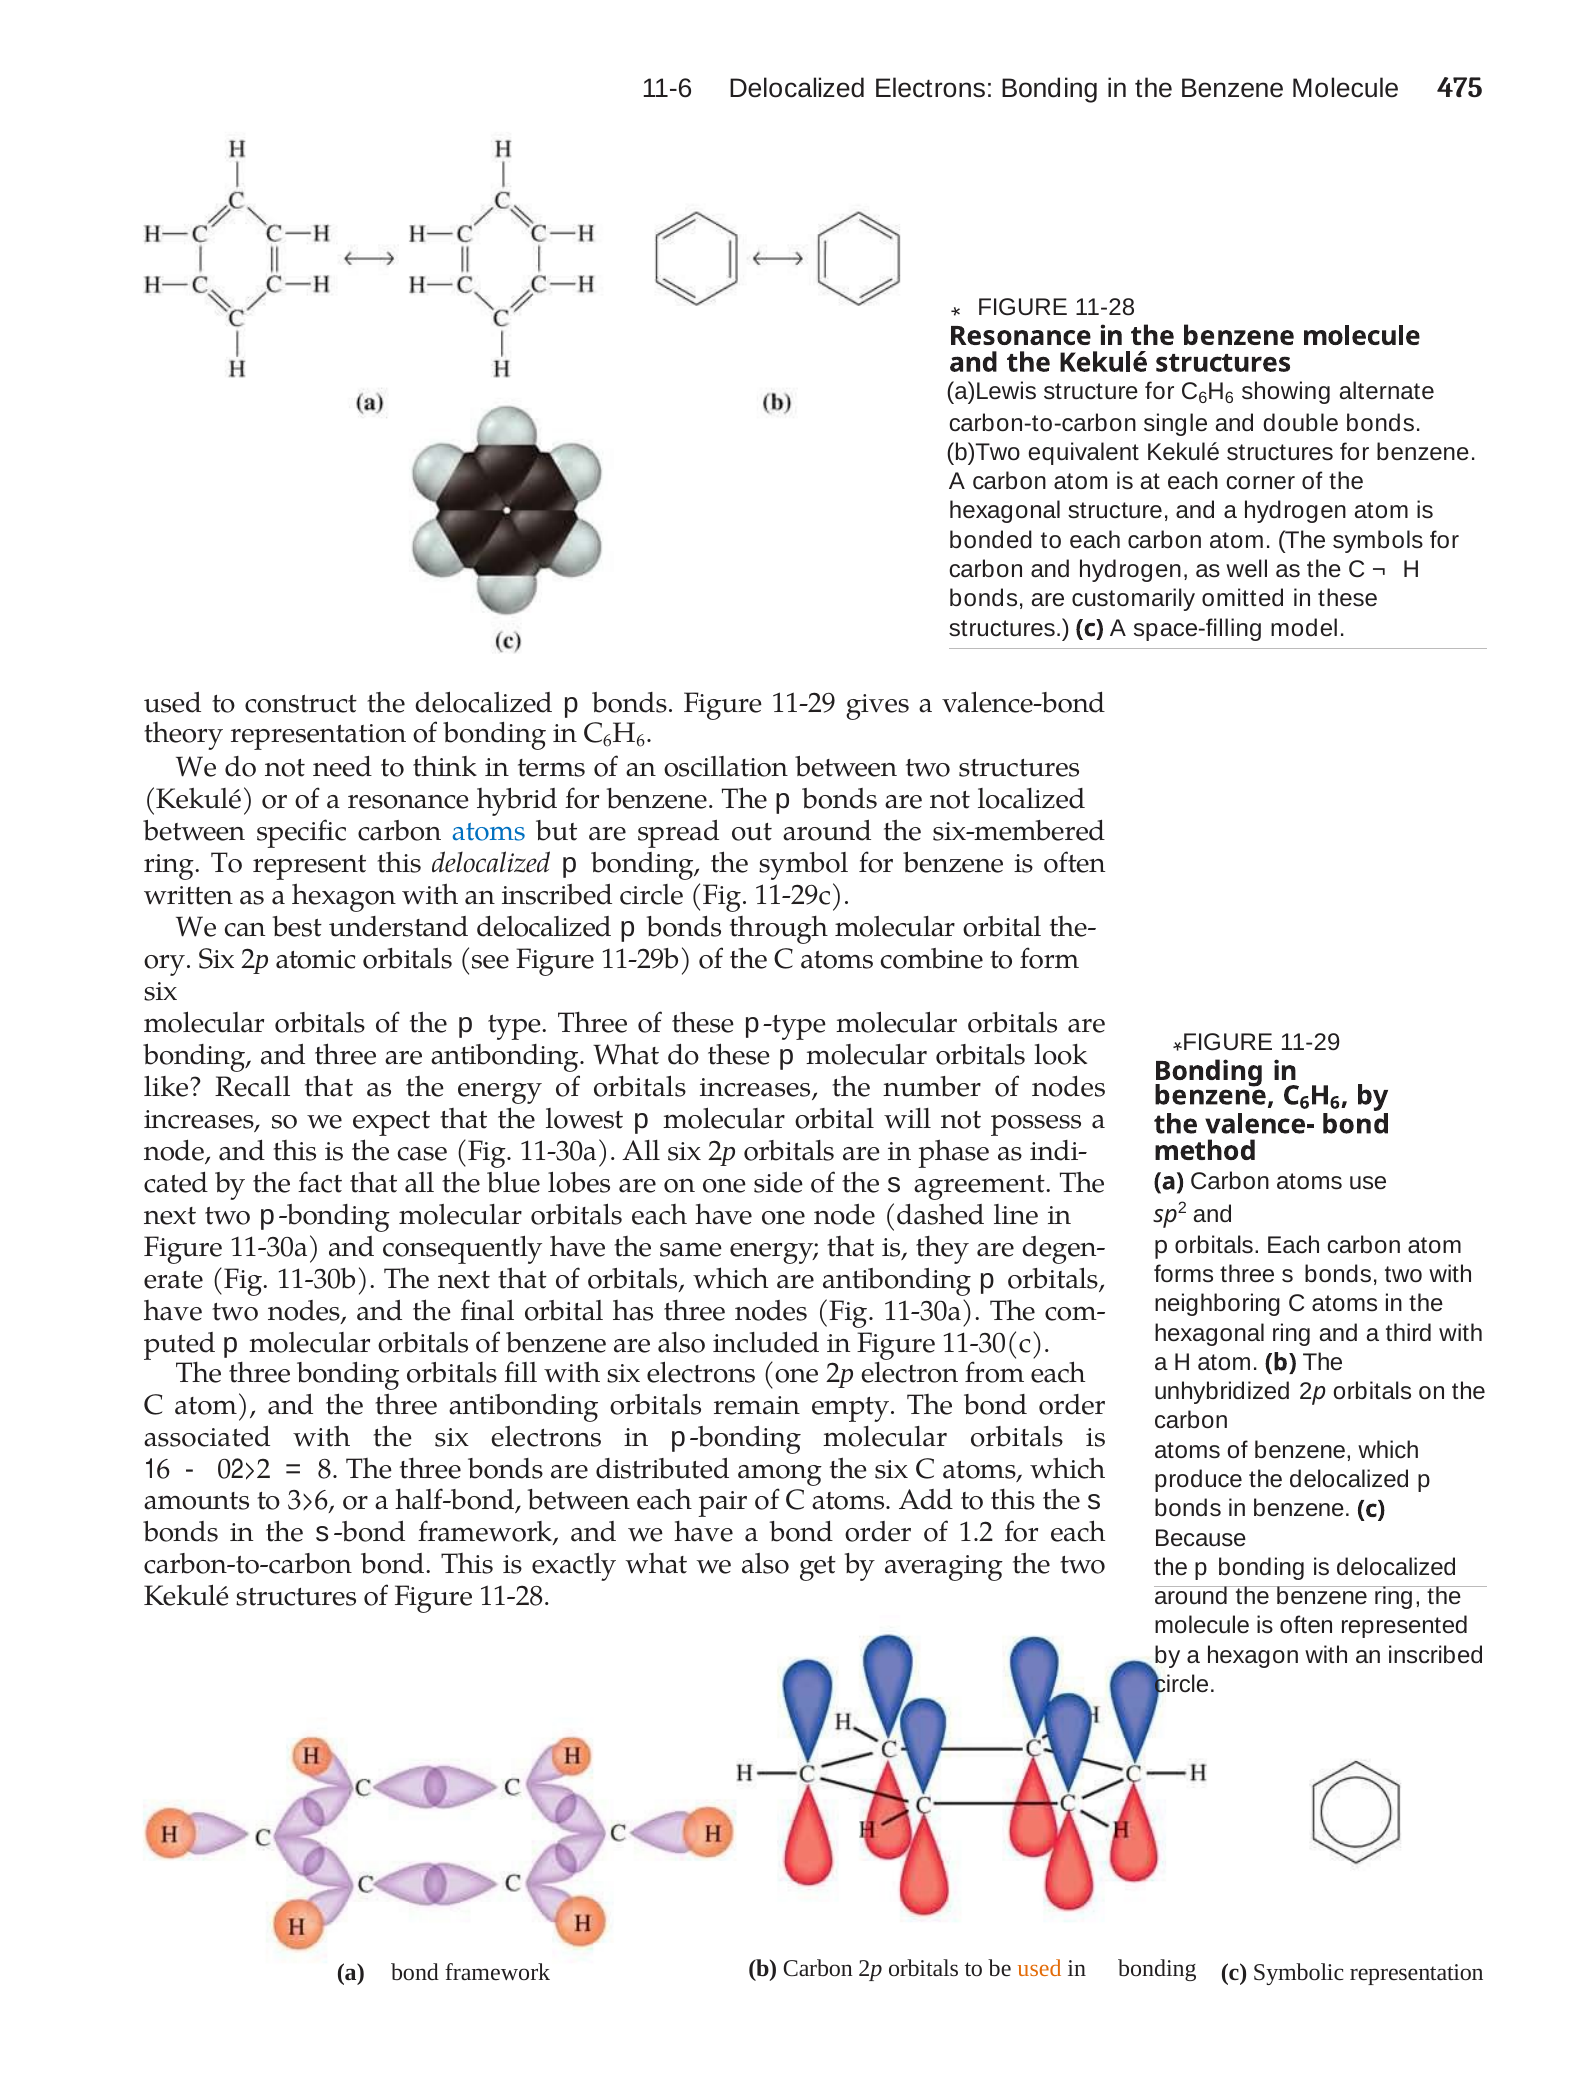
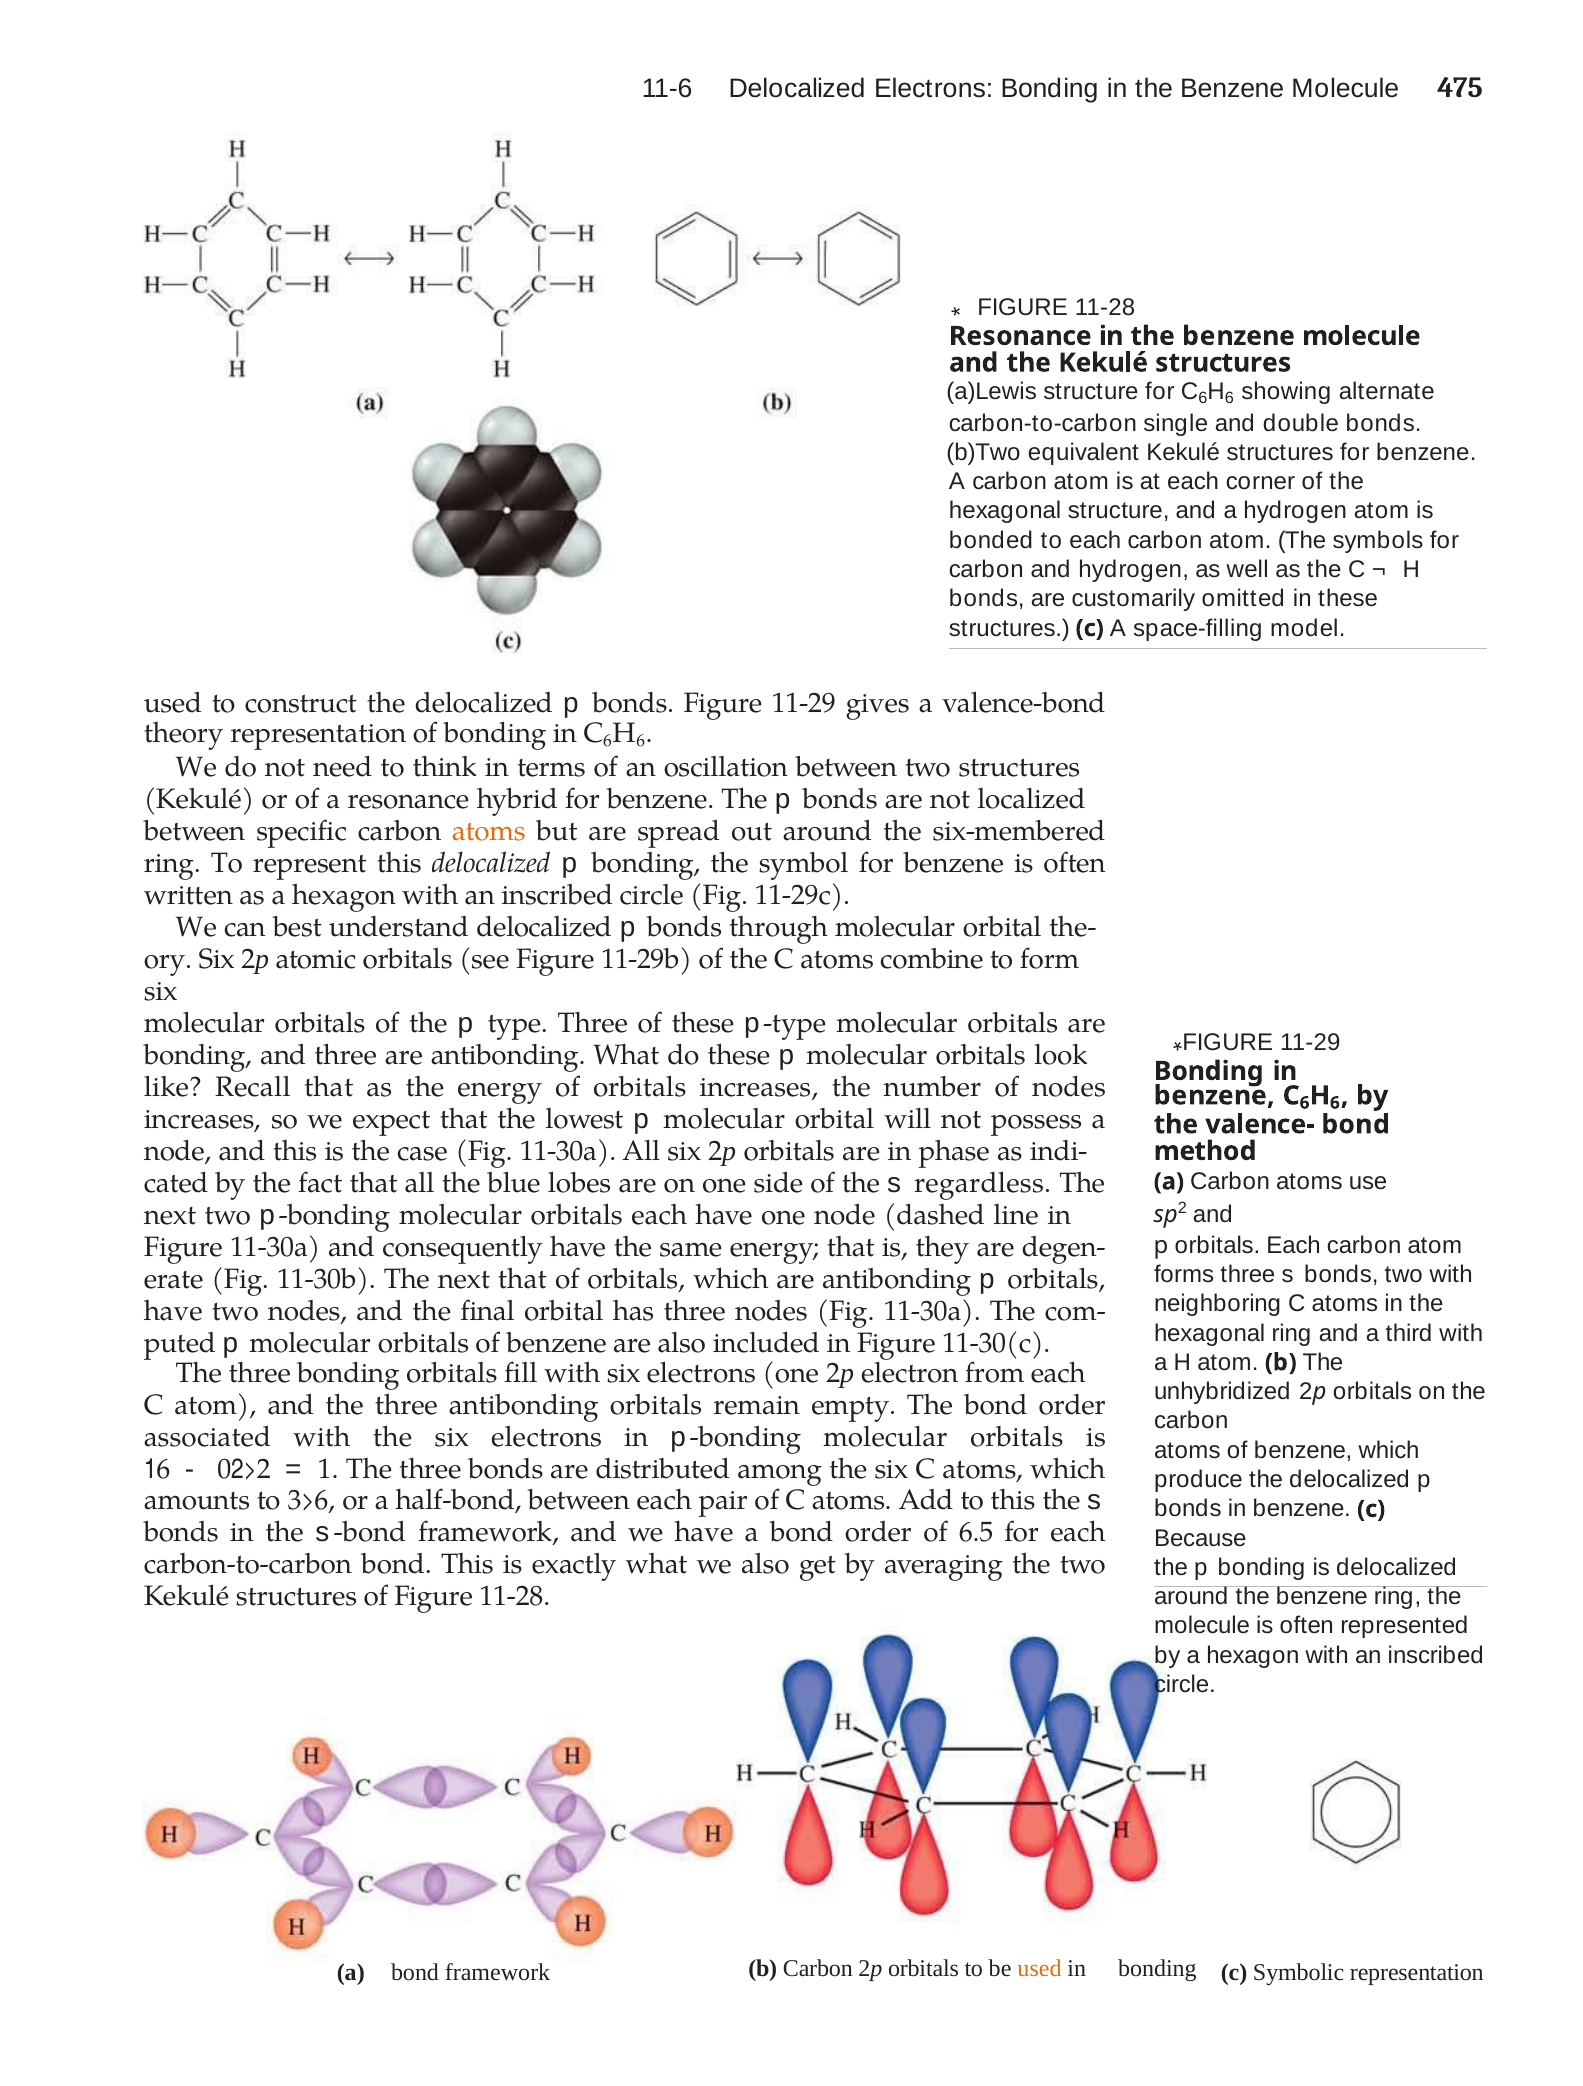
atoms at (489, 832) colour: blue -> orange
agreement: agreement -> regardless
8: 8 -> 1
1.2: 1.2 -> 6.5
